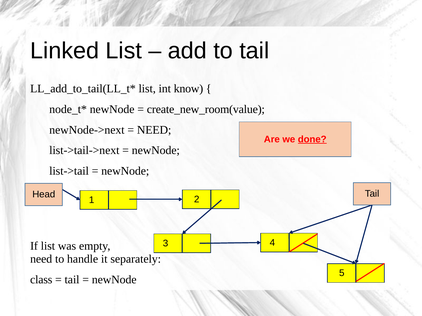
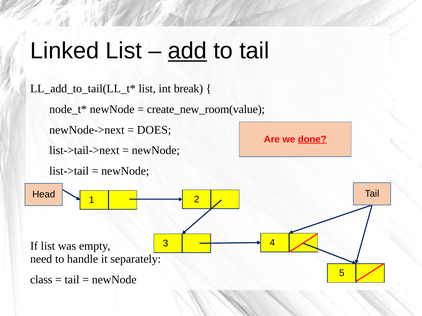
add underline: none -> present
know: know -> break
NEED at (154, 130): NEED -> DOES
